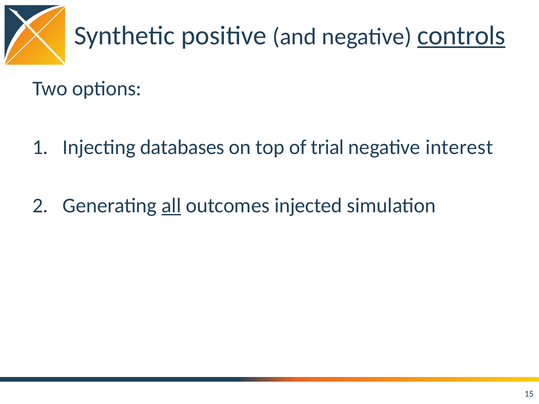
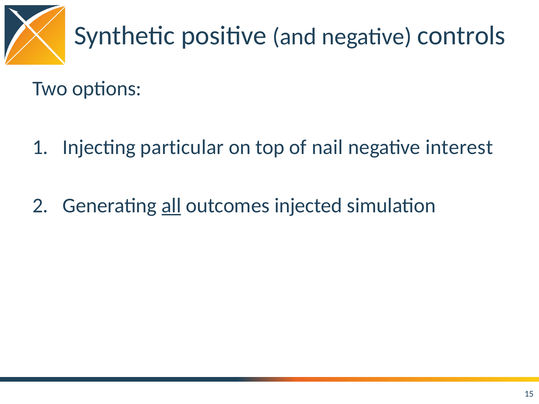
controls underline: present -> none
databases: databases -> particular
trial: trial -> nail
